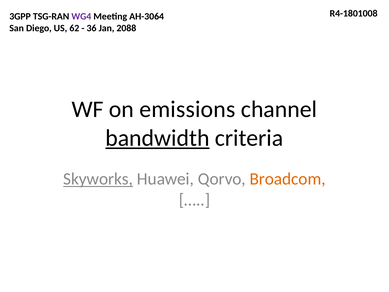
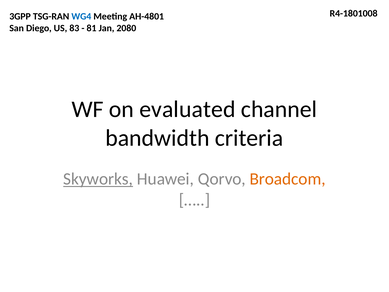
WG4 colour: purple -> blue
AH-3064: AH-3064 -> AH-4801
62: 62 -> 83
36: 36 -> 81
2088: 2088 -> 2080
emissions: emissions -> evaluated
bandwidth underline: present -> none
